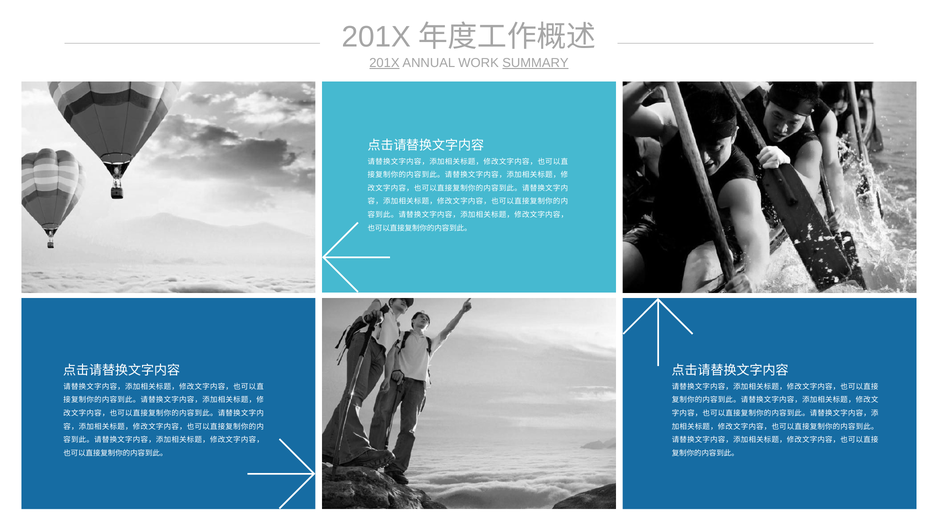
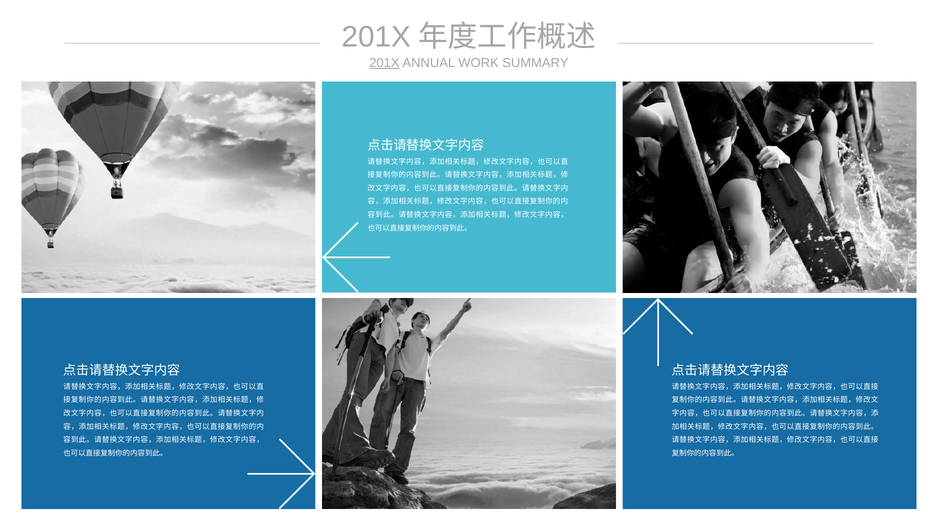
SUMMARY underline: present -> none
